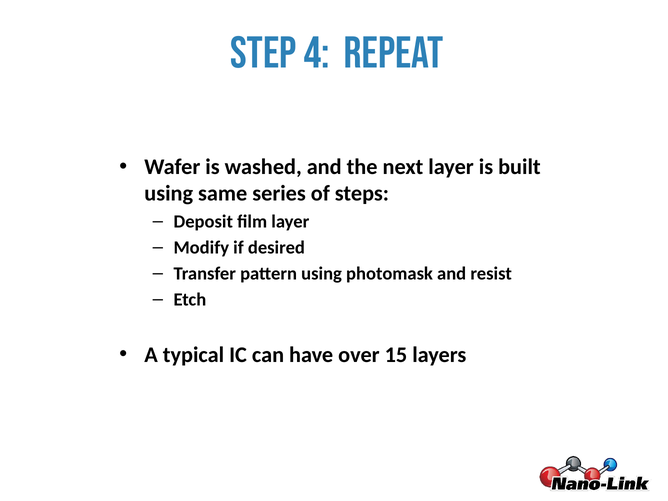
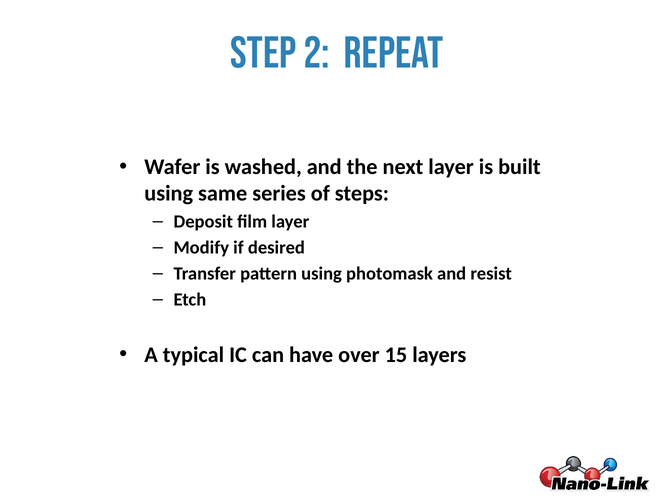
4: 4 -> 2
